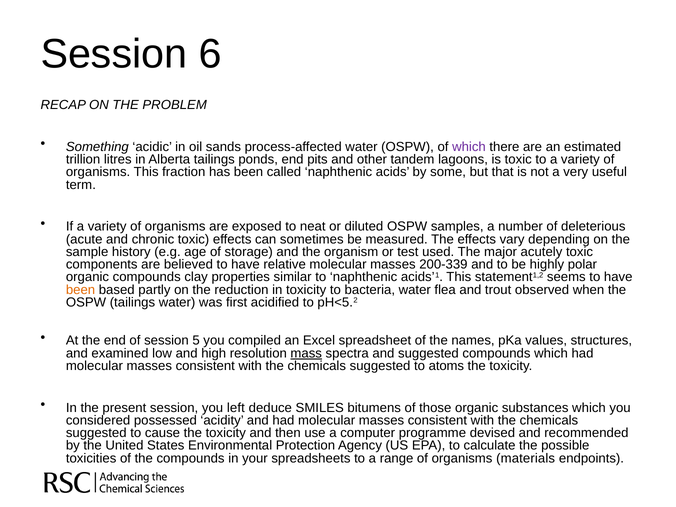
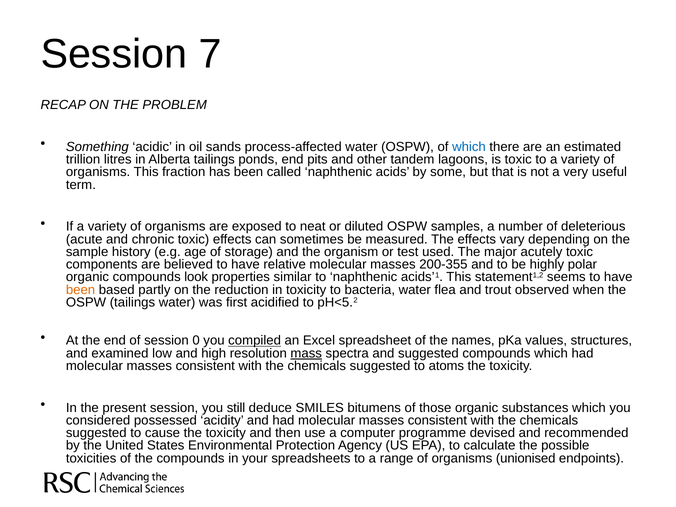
6: 6 -> 7
which at (469, 147) colour: purple -> blue
200-339: 200-339 -> 200-355
clay: clay -> look
5: 5 -> 0
compiled underline: none -> present
left: left -> still
materials: materials -> unionised
